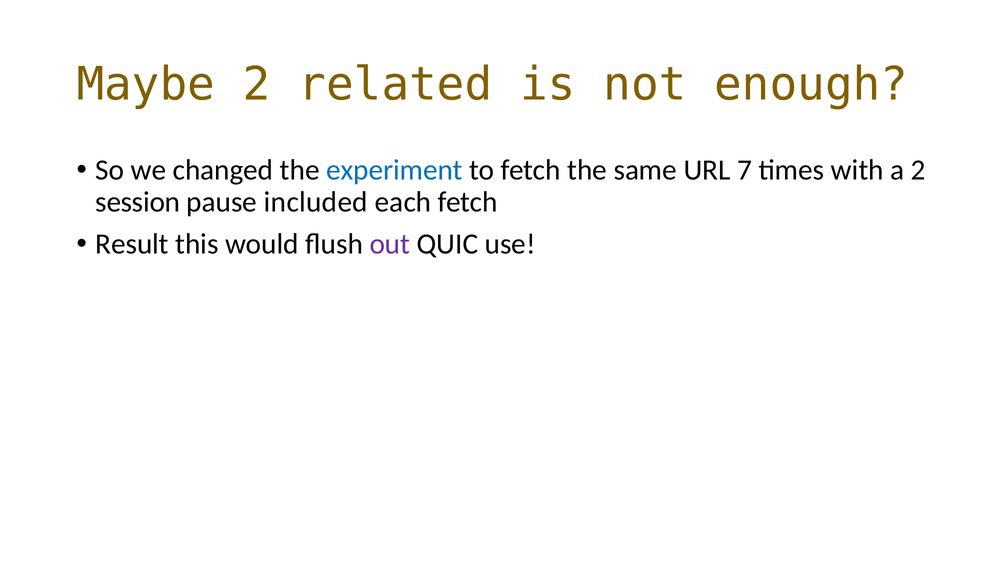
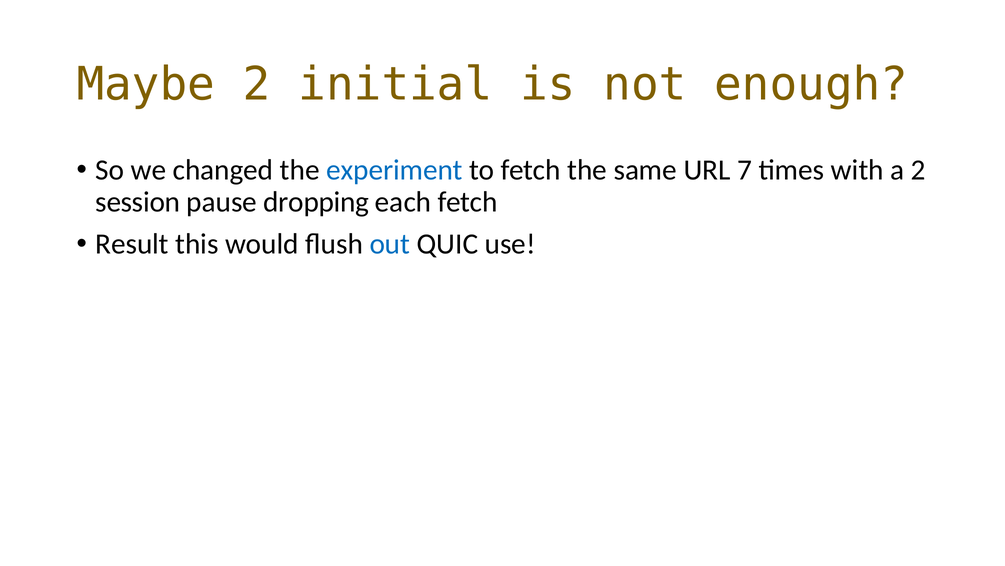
related: related -> initial
included: included -> dropping
out colour: purple -> blue
